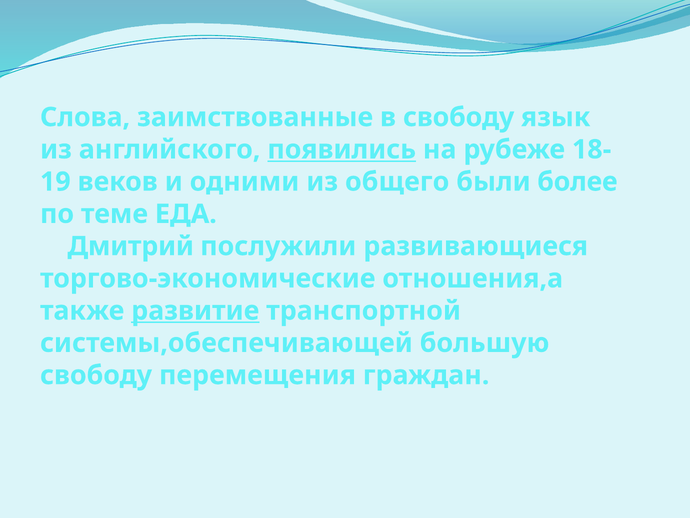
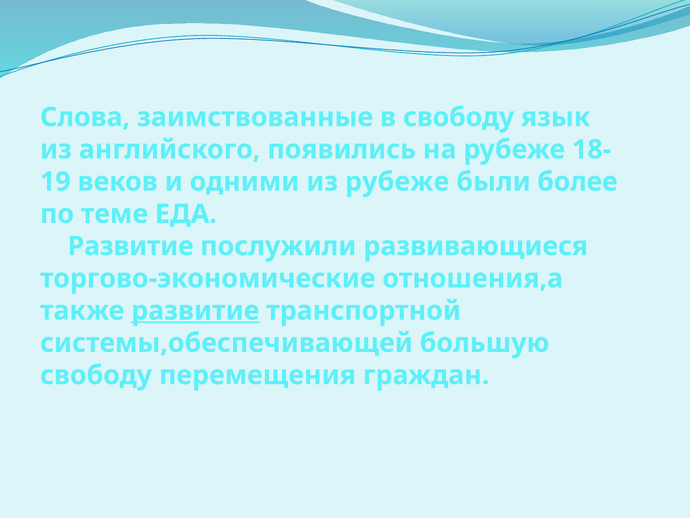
появились underline: present -> none
из общего: общего -> рубеже
Дмитрий at (131, 246): Дмитрий -> Развитие
